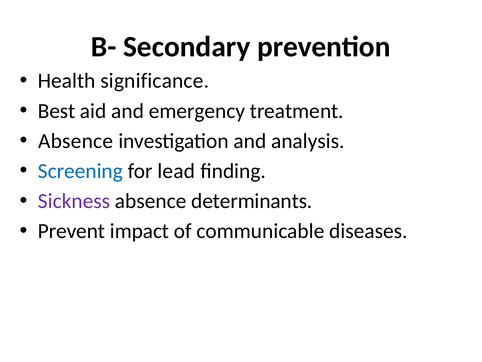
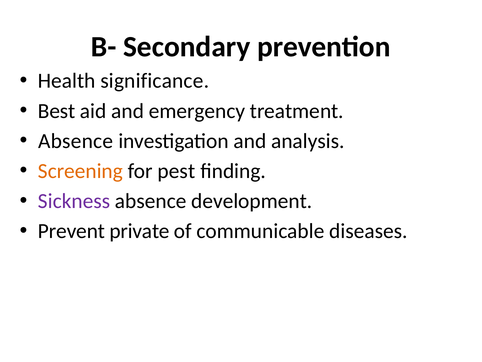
Screening colour: blue -> orange
lead: lead -> pest
determinants: determinants -> development
impact: impact -> private
